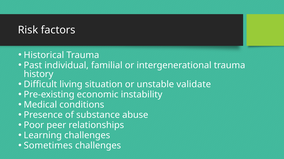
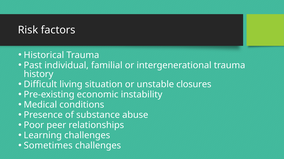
validate: validate -> closures
